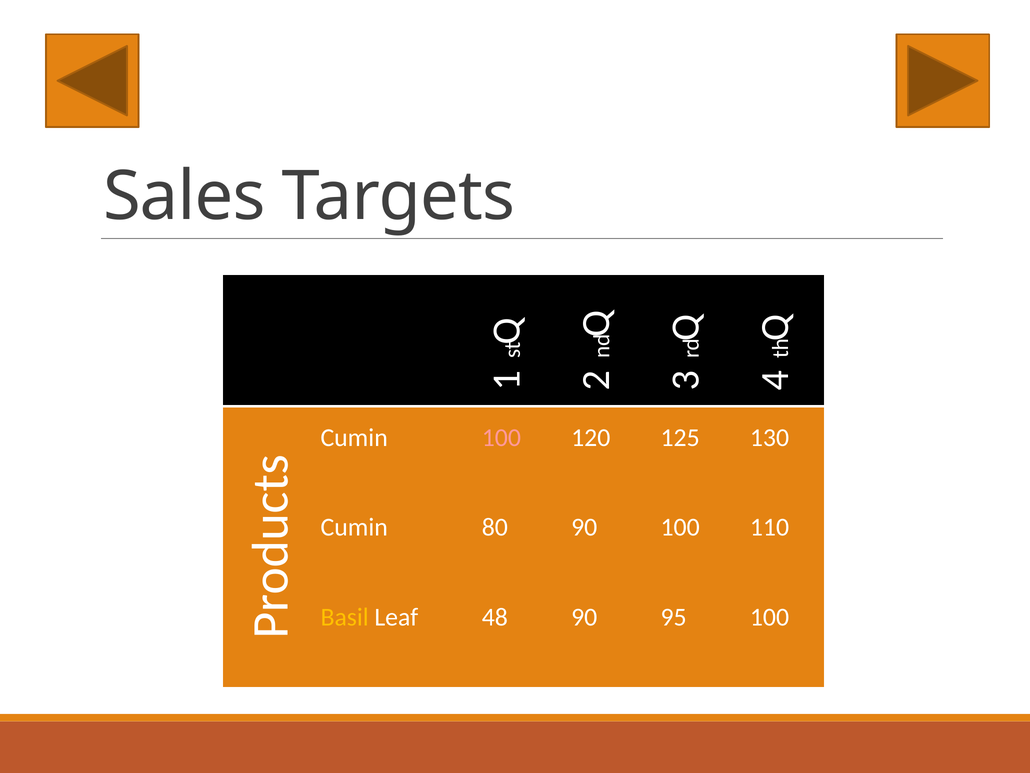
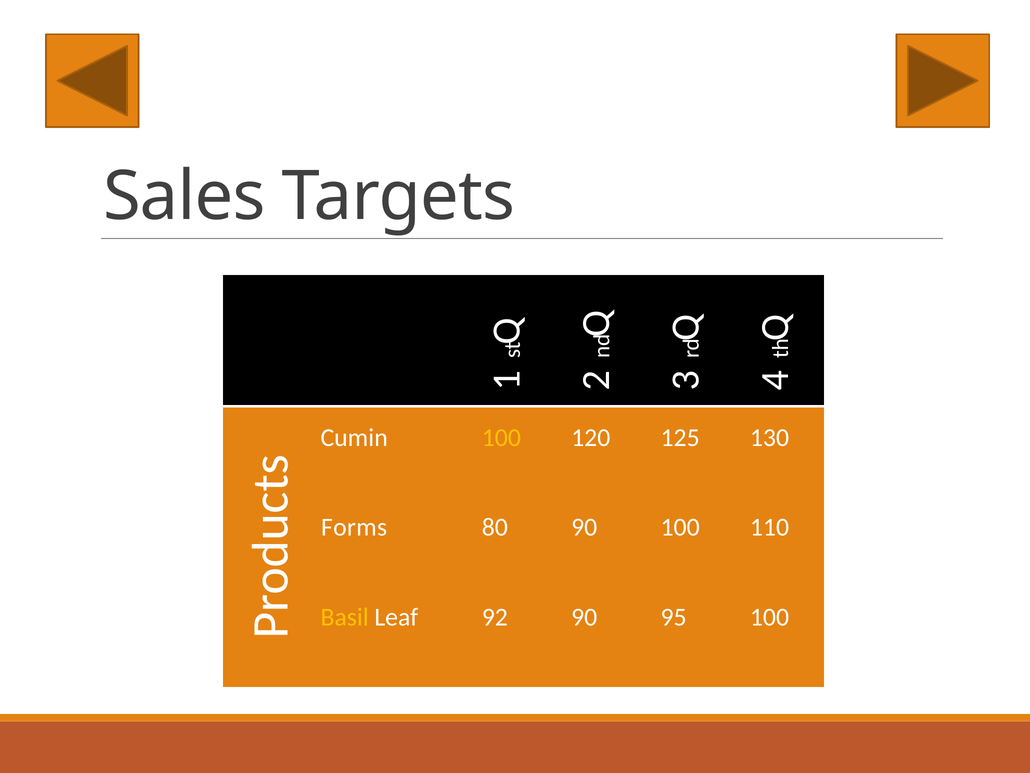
100 at (501, 437) colour: pink -> yellow
Cumin at (354, 527): Cumin -> Forms
48: 48 -> 92
